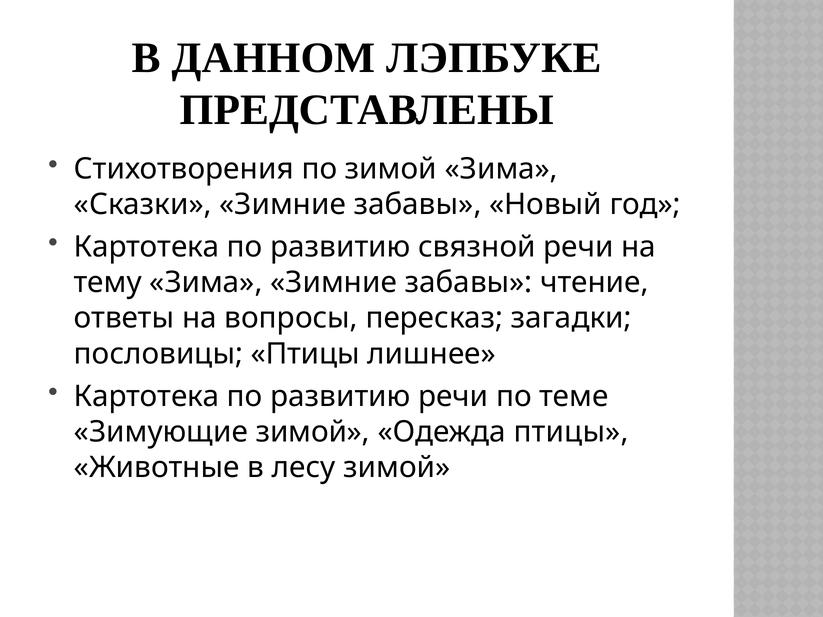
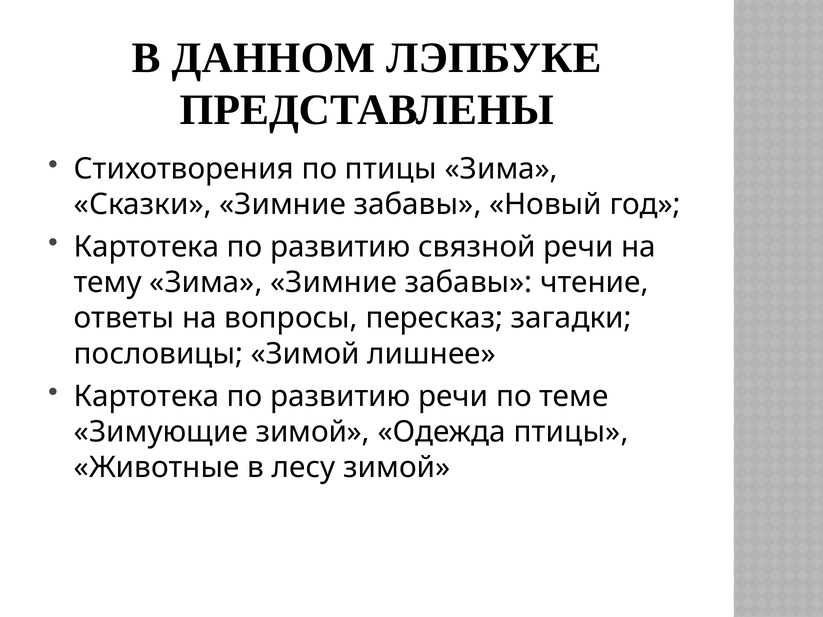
по зимой: зимой -> птицы
пословицы Птицы: Птицы -> Зимой
